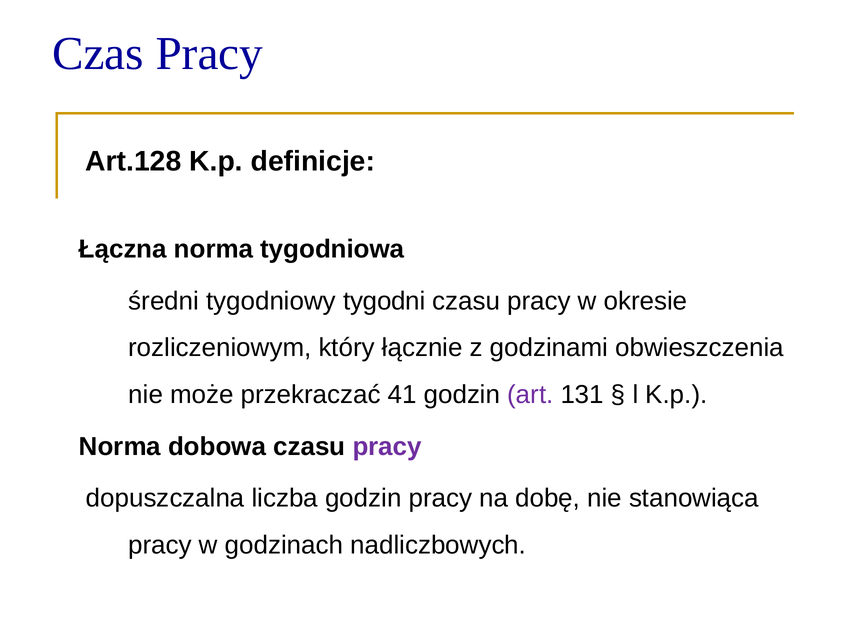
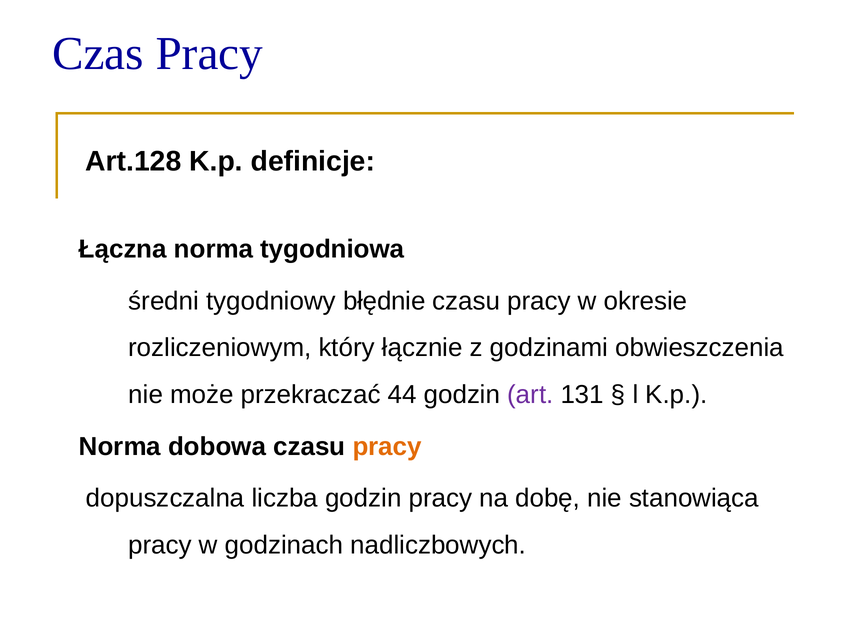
tygodni: tygodni -> błędnie
41: 41 -> 44
pracy at (387, 447) colour: purple -> orange
